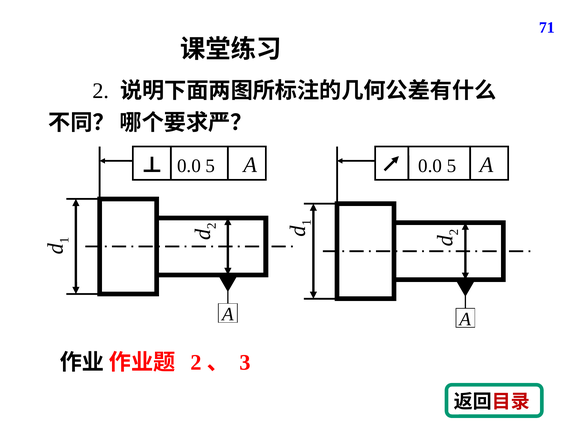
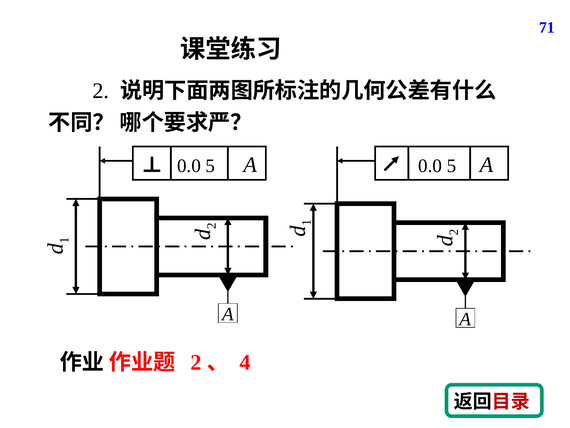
3: 3 -> 4
